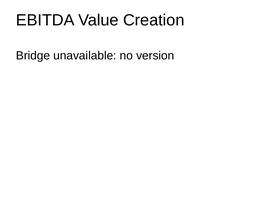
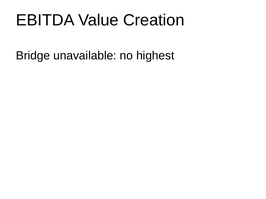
version: version -> highest
